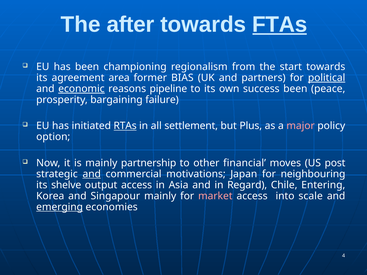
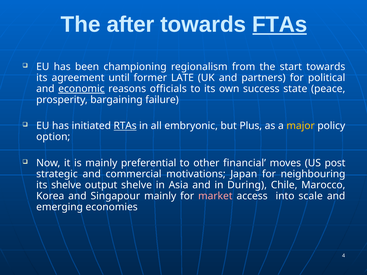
area: area -> until
BIAS: BIAS -> LATE
political underline: present -> none
pipeline: pipeline -> officials
success been: been -> state
settlement: settlement -> embryonic
major colour: pink -> yellow
partnership: partnership -> preferential
and at (92, 174) underline: present -> none
output access: access -> shelve
Regard: Regard -> During
Entering: Entering -> Marocco
emerging underline: present -> none
